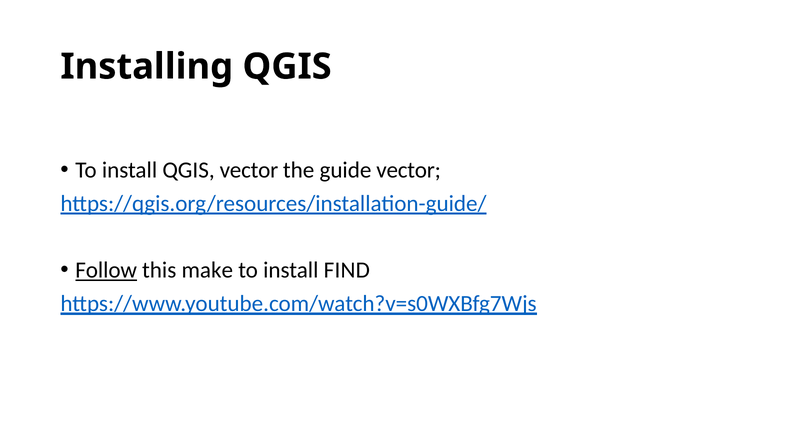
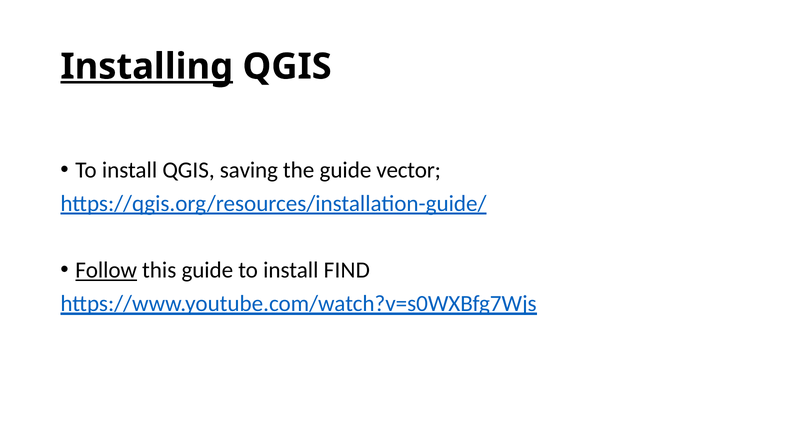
Installing underline: none -> present
QGIS vector: vector -> saving
this make: make -> guide
